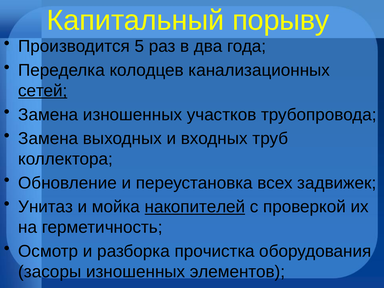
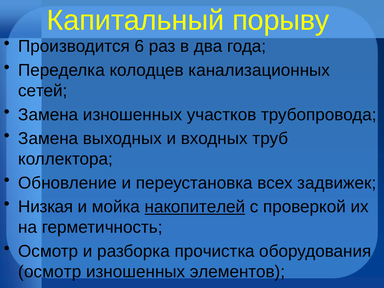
5: 5 -> 6
сетей underline: present -> none
Унитаз: Унитаз -> Низкая
засоры at (50, 272): засоры -> осмотр
